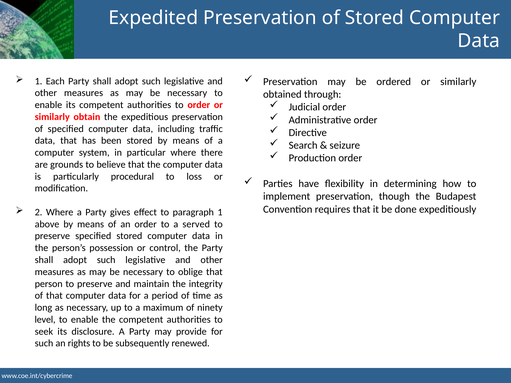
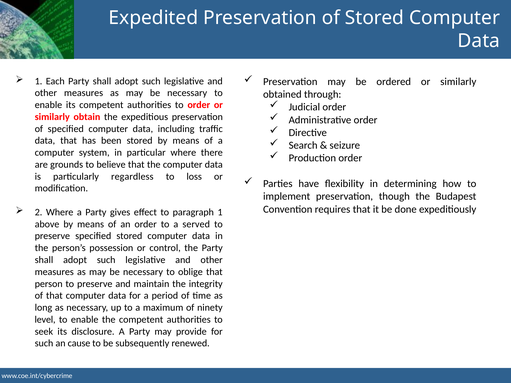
procedural: procedural -> regardless
rights: rights -> cause
